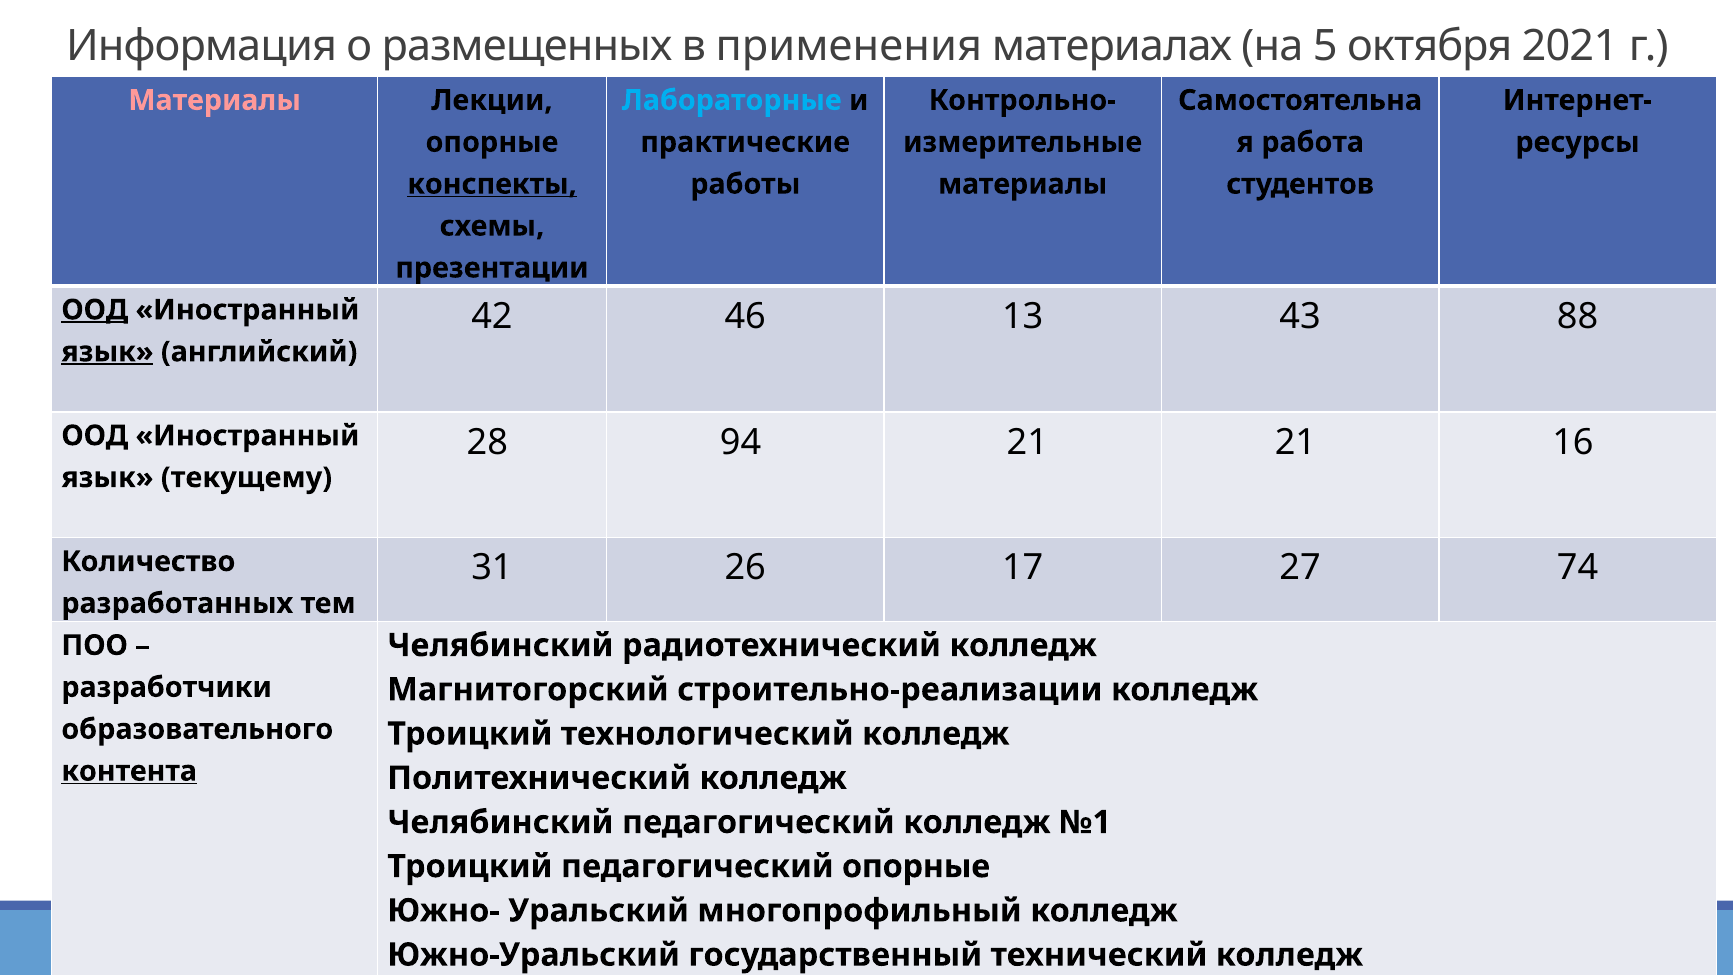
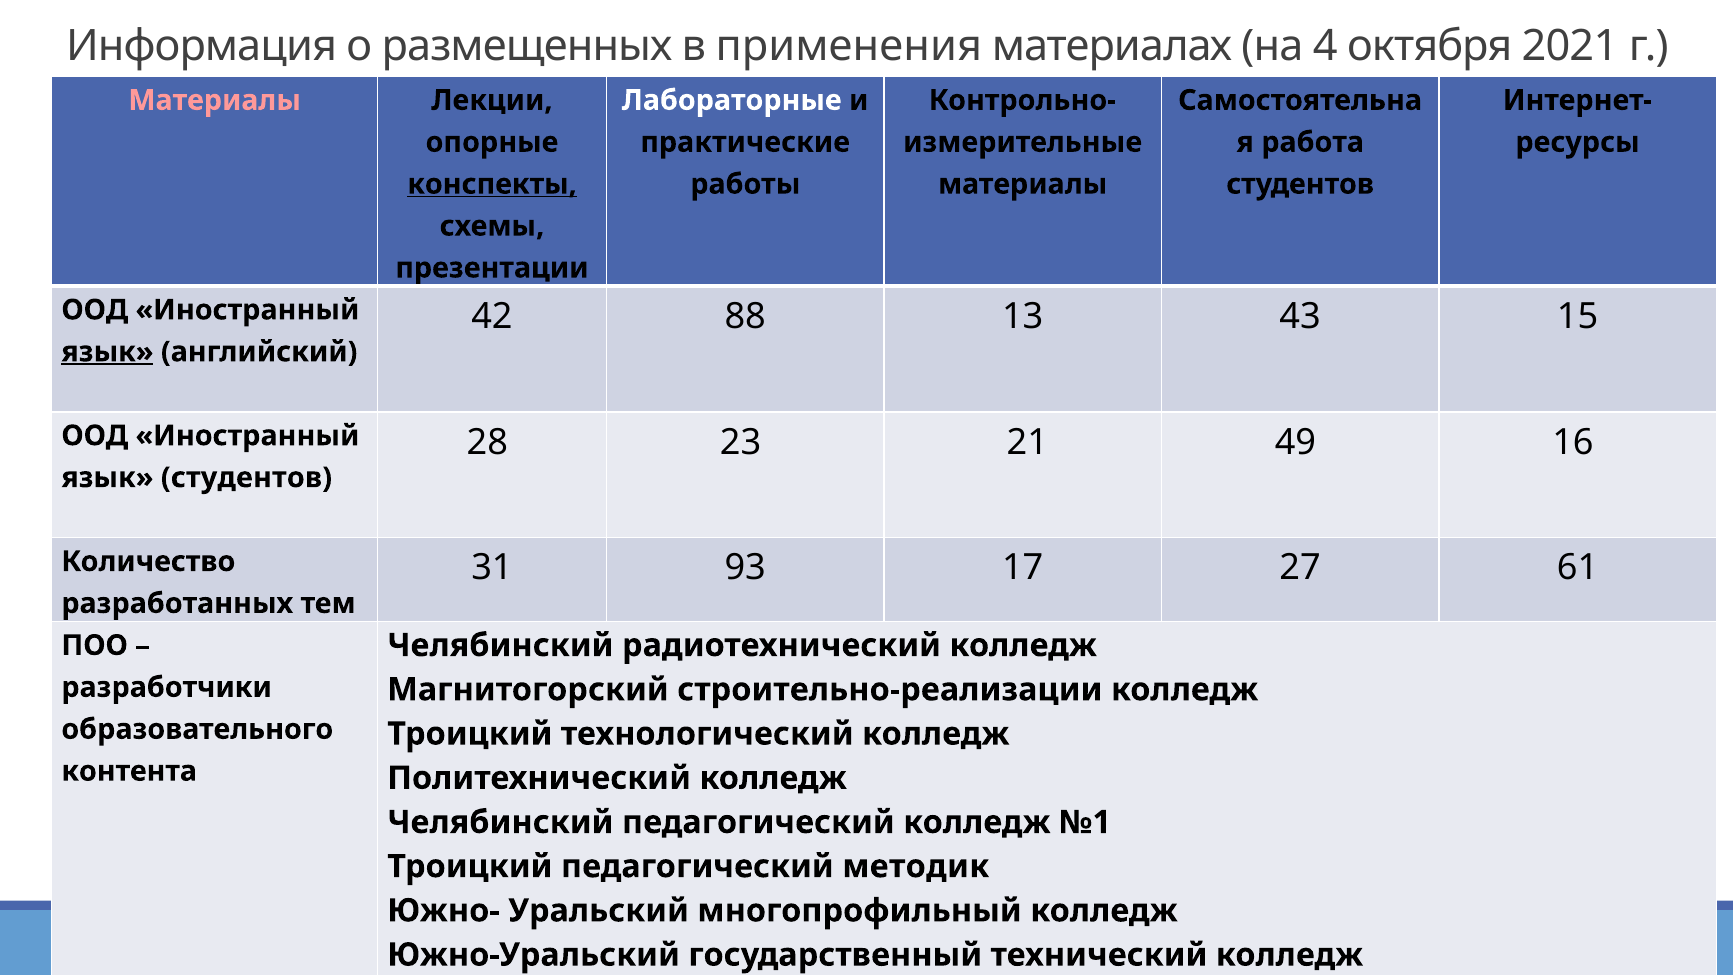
5: 5 -> 4
Лабораторные colour: light blue -> white
ООД at (95, 310) underline: present -> none
46: 46 -> 88
88: 88 -> 15
94: 94 -> 23
21 21: 21 -> 49
язык текущему: текущему -> студентов
26: 26 -> 93
74: 74 -> 61
контента underline: present -> none
педагогический опорные: опорные -> методик
